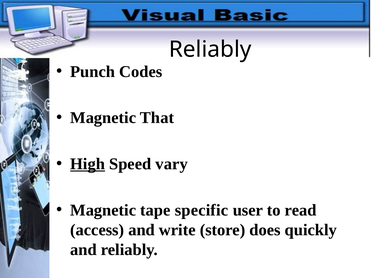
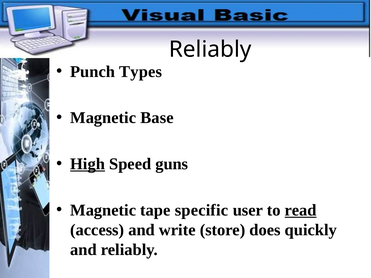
Codes: Codes -> Types
That: That -> Base
vary: vary -> guns
read underline: none -> present
